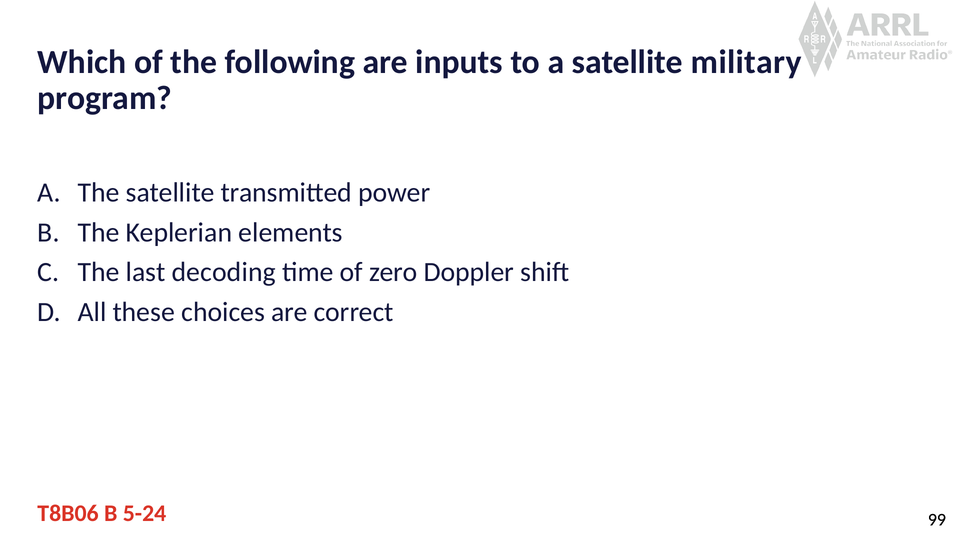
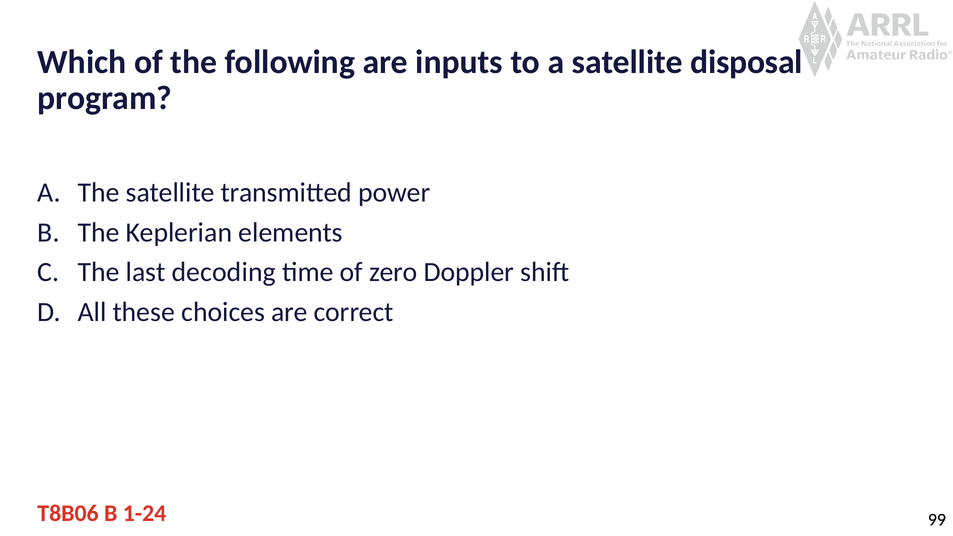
military: military -> disposal
5-24: 5-24 -> 1-24
